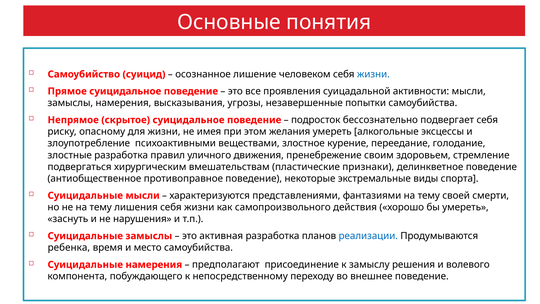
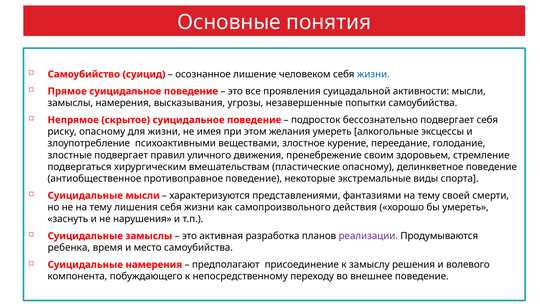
злостные разработка: разработка -> подвергает
пластические признаки: признаки -> опасному
реализации colour: blue -> purple
